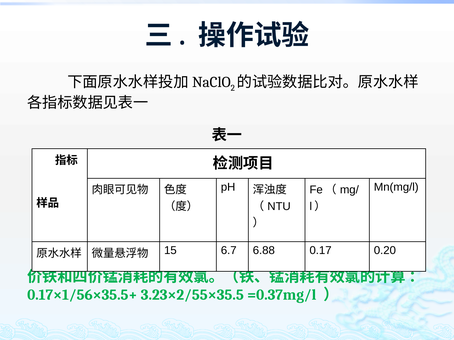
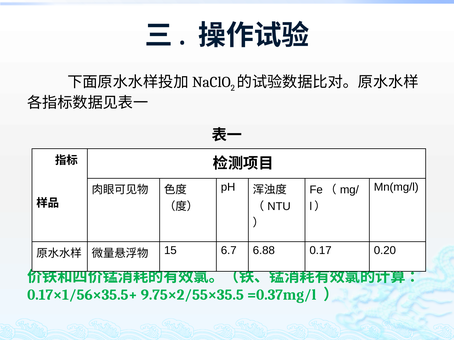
3.23×2/55×35.5: 3.23×2/55×35.5 -> 9.75×2/55×35.5
